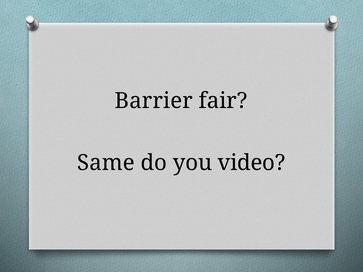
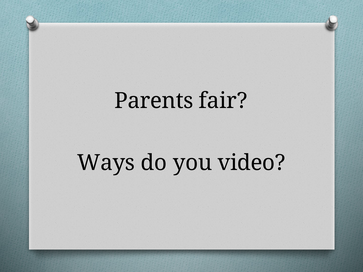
Barrier: Barrier -> Parents
Same: Same -> Ways
